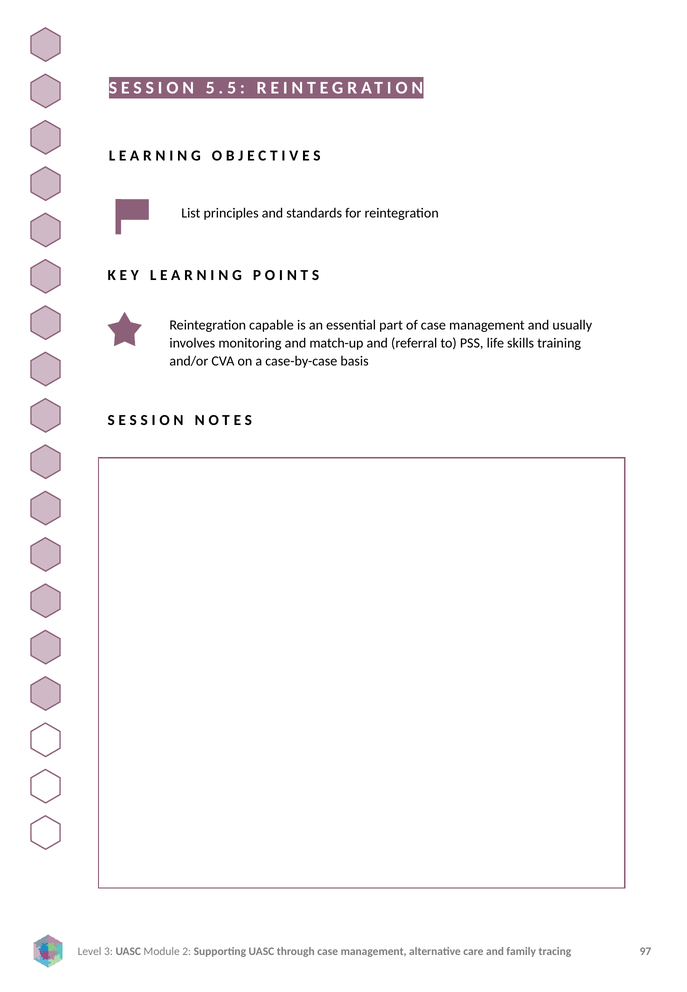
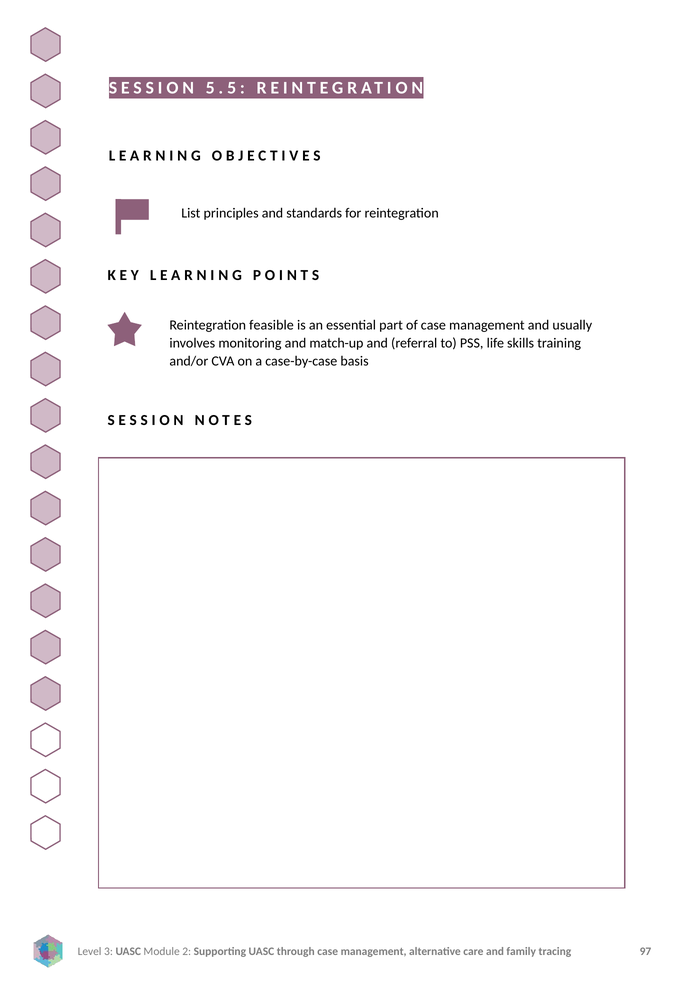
capable: capable -> feasible
